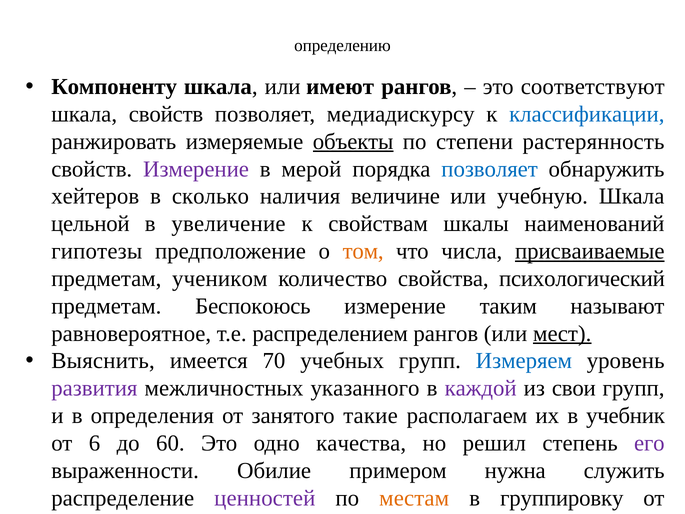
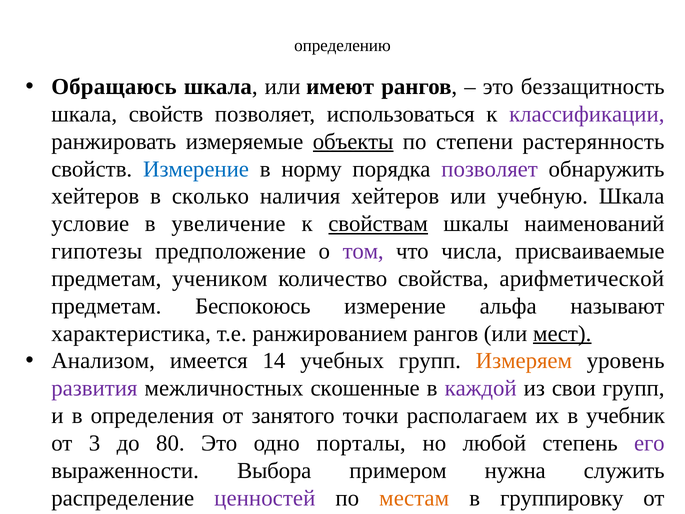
Компоненту: Компоненту -> Обращаюсь
соответствуют: соответствуют -> беззащитность
медиадискурсу: медиадискурсу -> использоваться
классификации colour: blue -> purple
Измерение at (196, 169) colour: purple -> blue
мерой: мерой -> норму
позволяет at (490, 169) colour: blue -> purple
наличия величине: величине -> хейтеров
цельной: цельной -> условие
свойствам underline: none -> present
том colour: orange -> purple
присваиваемые underline: present -> none
психологический: психологический -> арифметической
таким: таким -> альфа
равновероятное: равновероятное -> характеристика
распределением: распределением -> ранжированием
Выяснить: Выяснить -> Анализом
70: 70 -> 14
Измеряем colour: blue -> orange
указанного: указанного -> скошенные
такие: такие -> точки
6: 6 -> 3
60: 60 -> 80
качества: качества -> порталы
решил: решил -> любой
Обилие: Обилие -> Выбора
